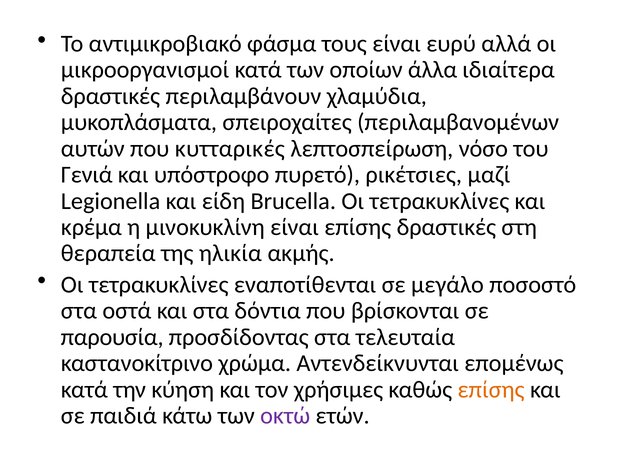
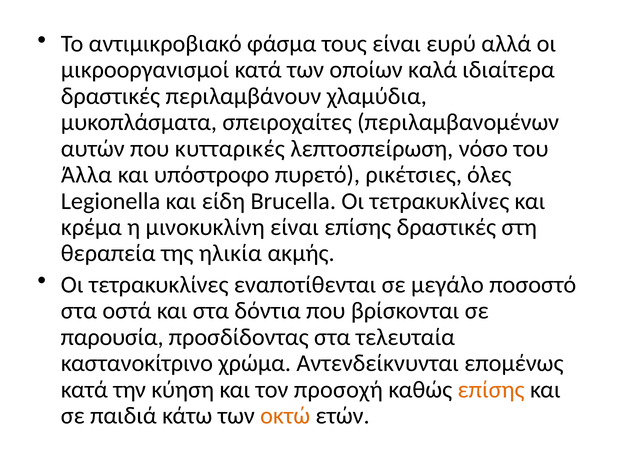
άλλα: άλλα -> καλά
Γενιά: Γενιά -> Άλλα
μαζί: μαζί -> όλες
χρήσιμες: χρήσιμες -> προσοχή
οκτώ colour: purple -> orange
